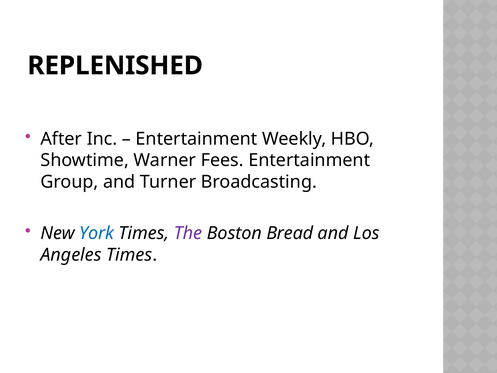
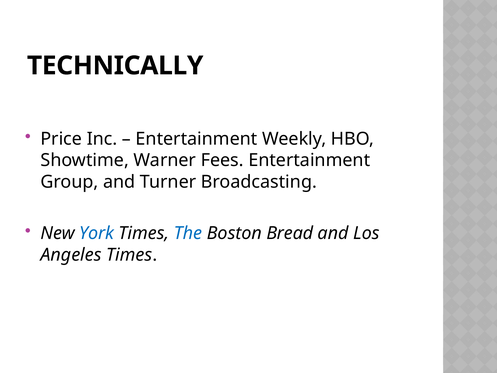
REPLENISHED: REPLENISHED -> TECHNICALLY
After: After -> Price
The colour: purple -> blue
